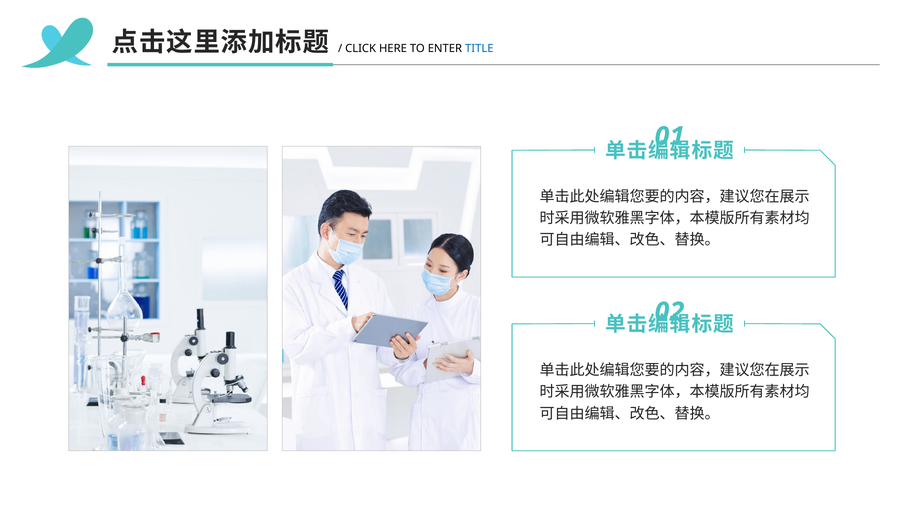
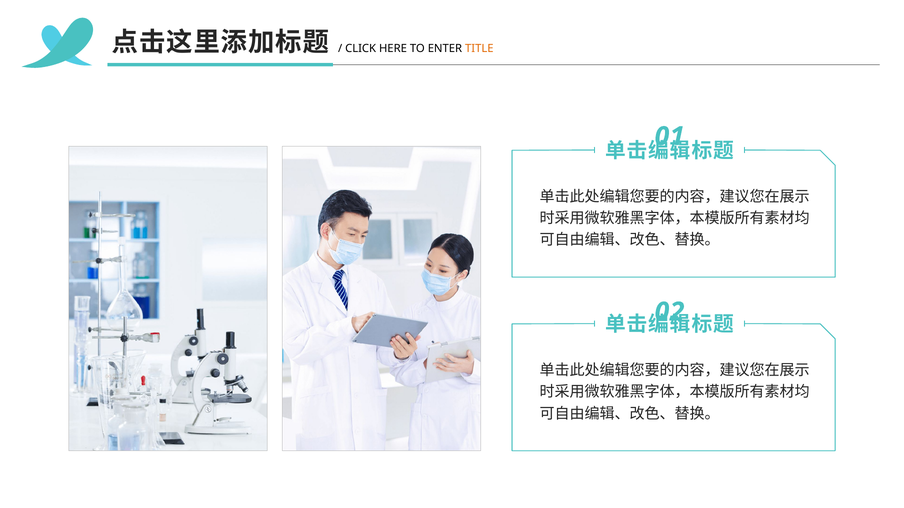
TITLE colour: blue -> orange
